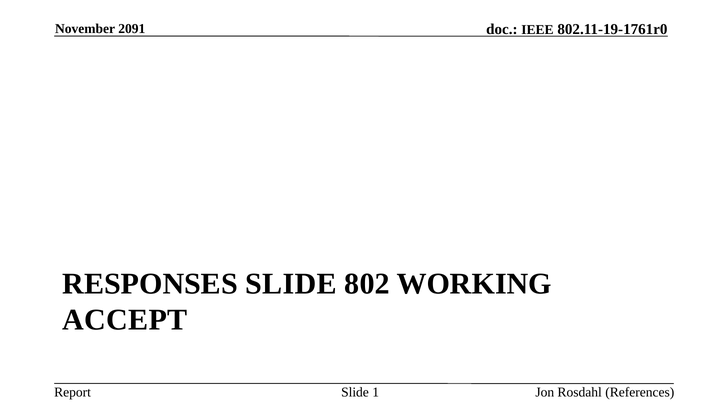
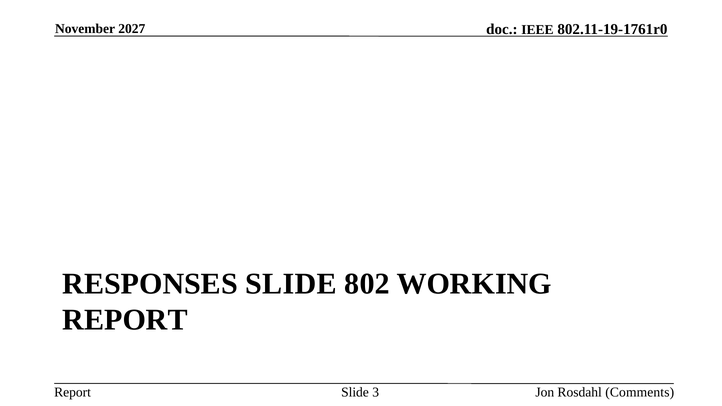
2091: 2091 -> 2027
ACCEPT at (125, 320): ACCEPT -> REPORT
1: 1 -> 3
References: References -> Comments
